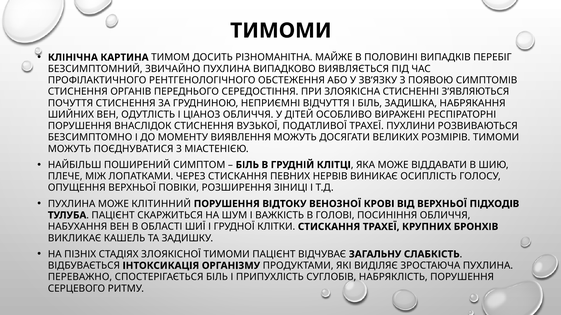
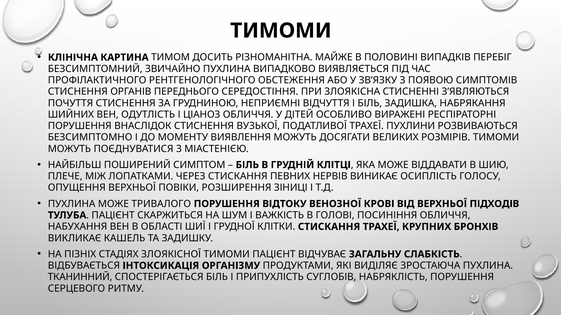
КЛІТИННИЙ: КЛІТИННИЙ -> ТРИВАЛОГО
ПЕРЕВАЖНО: ПЕРЕВАЖНО -> ТКАНИННИЙ
